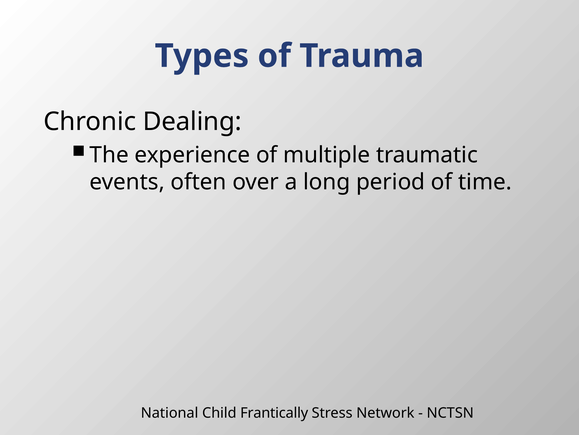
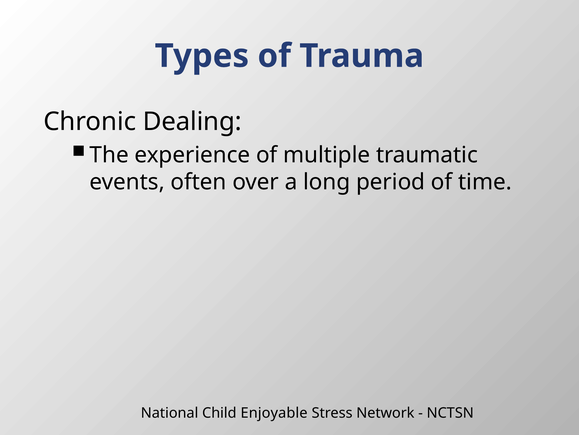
Frantically: Frantically -> Enjoyable
